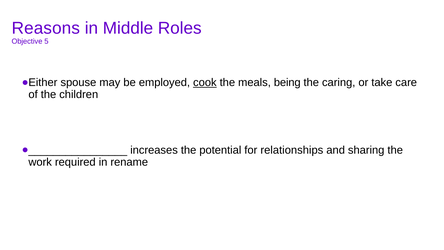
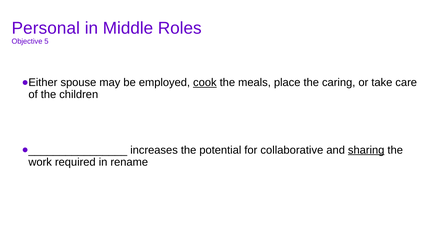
Reasons: Reasons -> Personal
being: being -> place
relationships: relationships -> collaborative
sharing underline: none -> present
